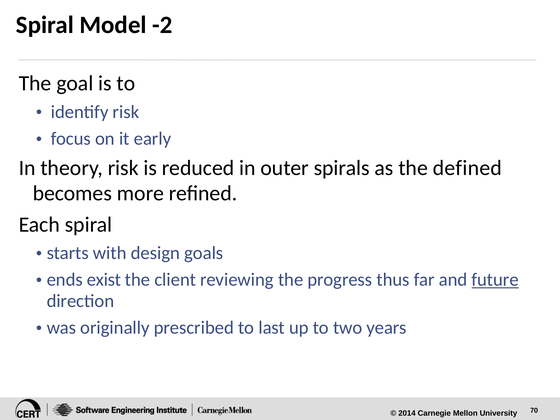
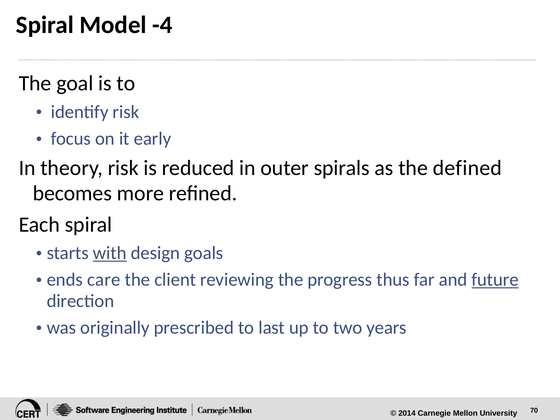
-2: -2 -> -4
with underline: none -> present
exist: exist -> care
